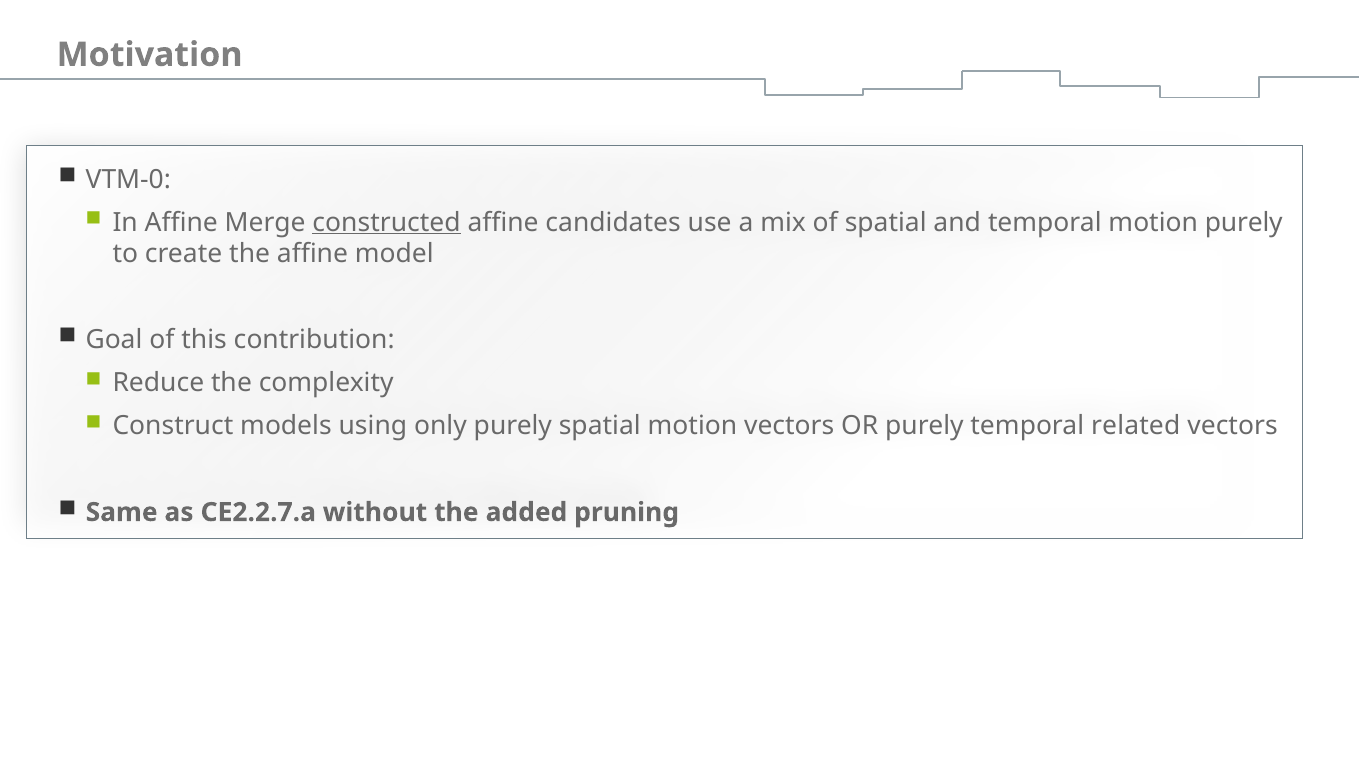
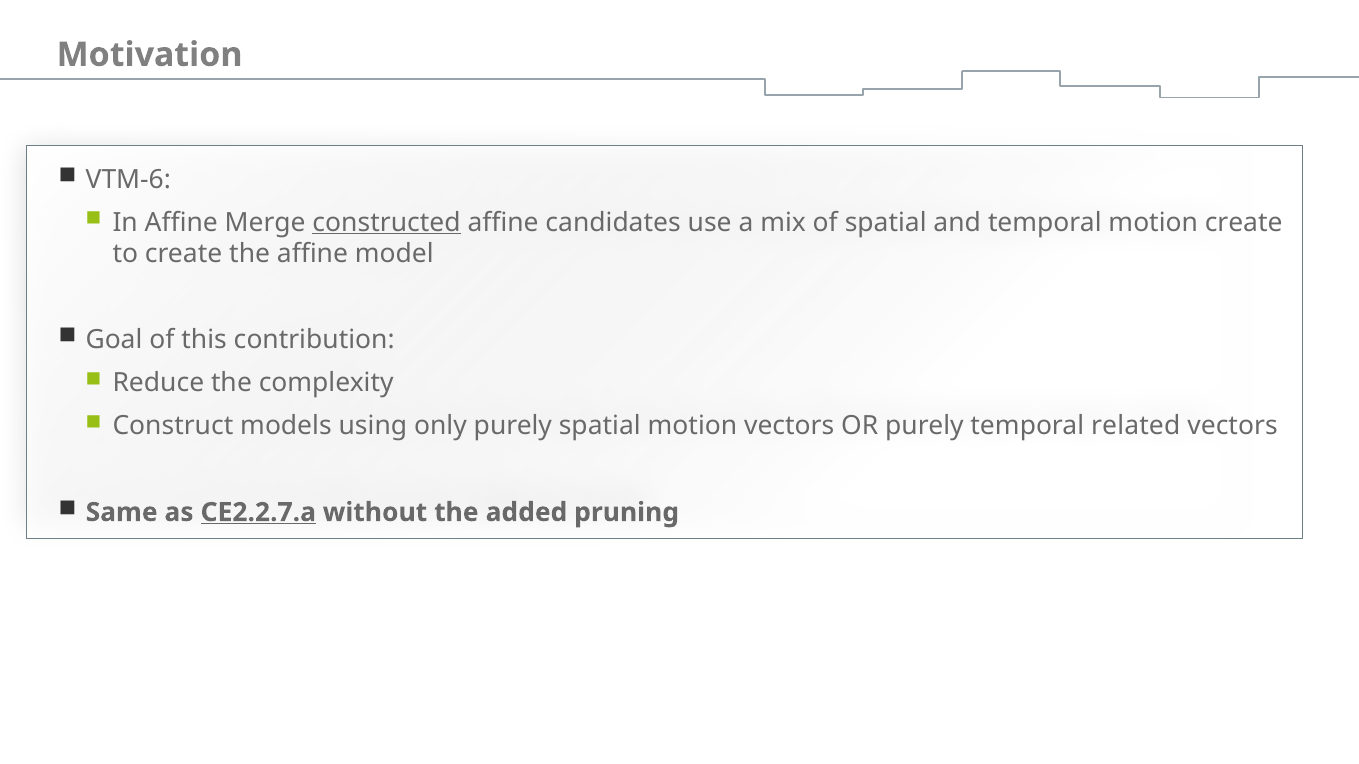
VTM-0: VTM-0 -> VTM-6
motion purely: purely -> create
CE2.2.7.a underline: none -> present
